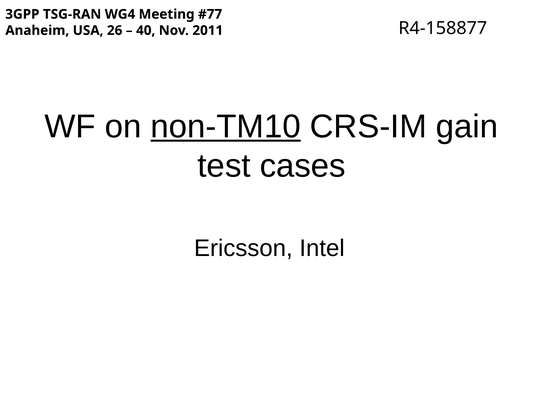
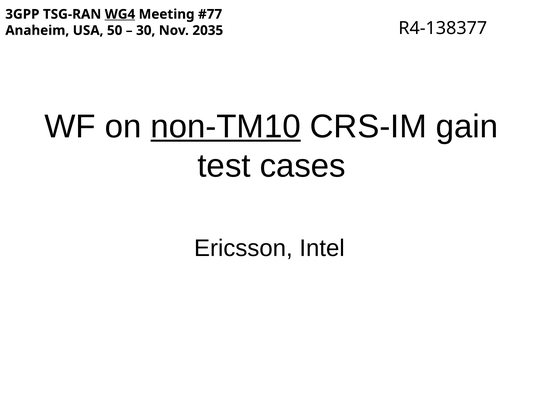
WG4 underline: none -> present
R4-158877: R4-158877 -> R4-138377
26: 26 -> 50
40: 40 -> 30
2011: 2011 -> 2035
